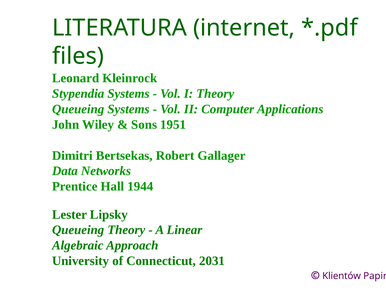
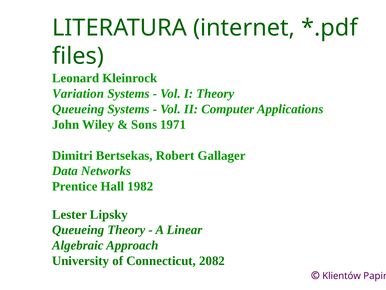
Stypendia: Stypendia -> Variation
1951: 1951 -> 1971
1944: 1944 -> 1982
2031: 2031 -> 2082
